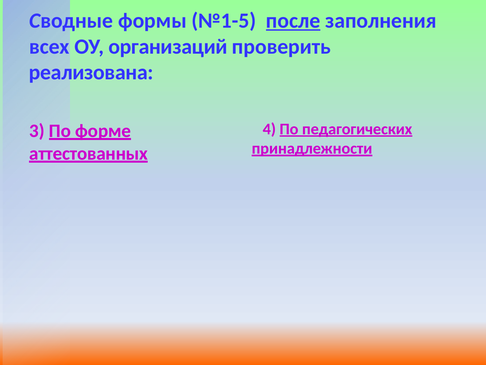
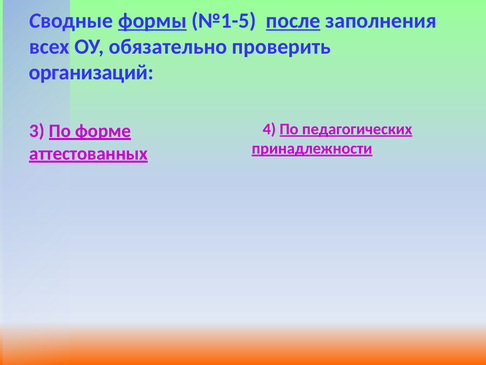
формы underline: none -> present
организаций: организаций -> обязательно
реализована: реализована -> организаций
